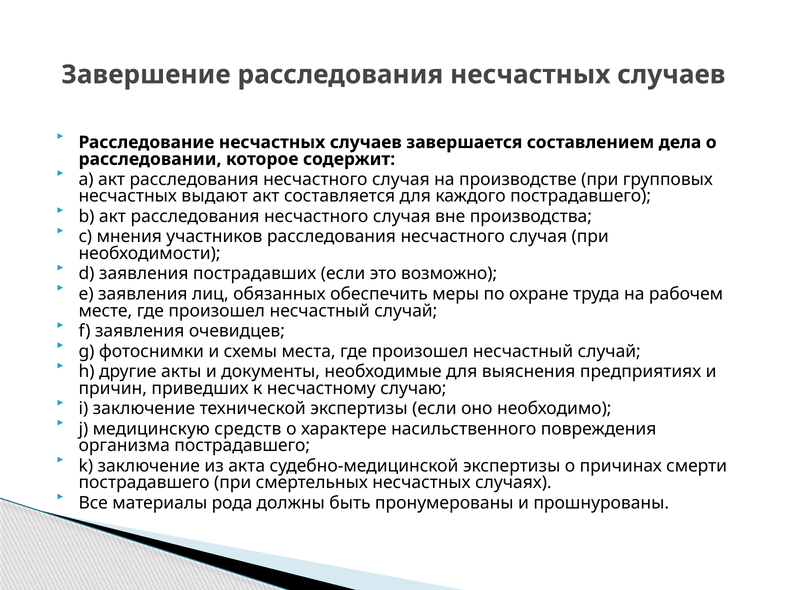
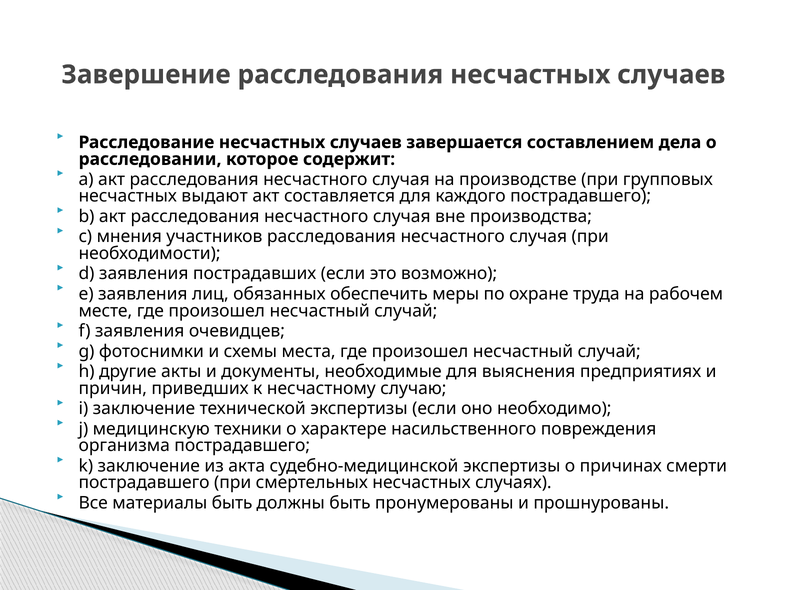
средств: средств -> техники
материалы рода: рода -> быть
